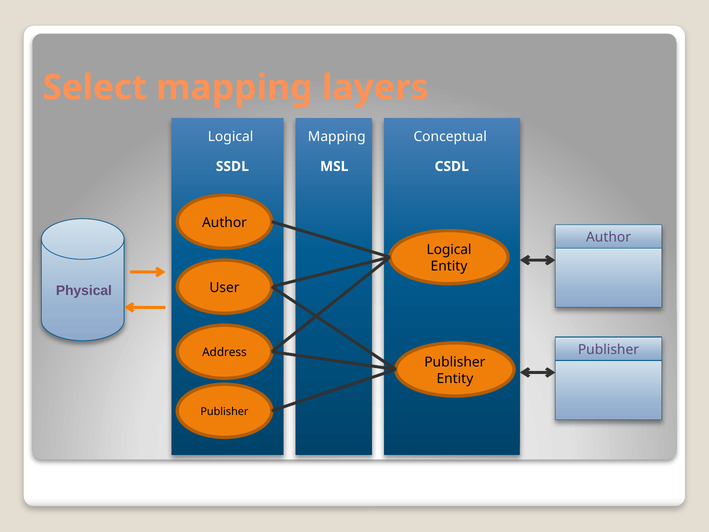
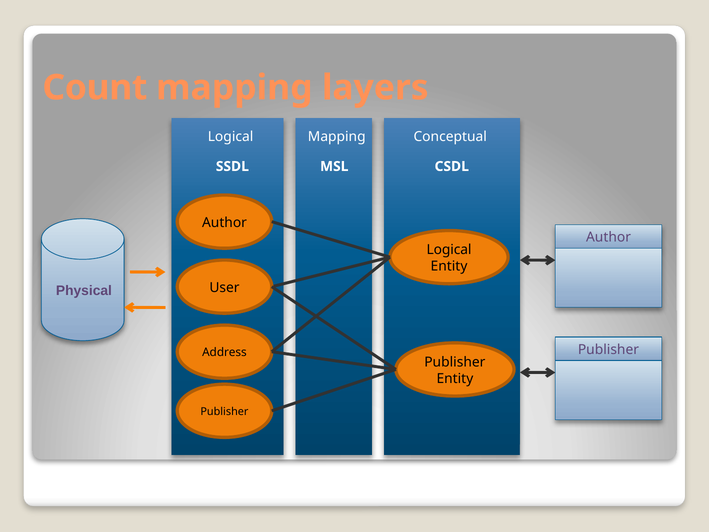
Select: Select -> Count
